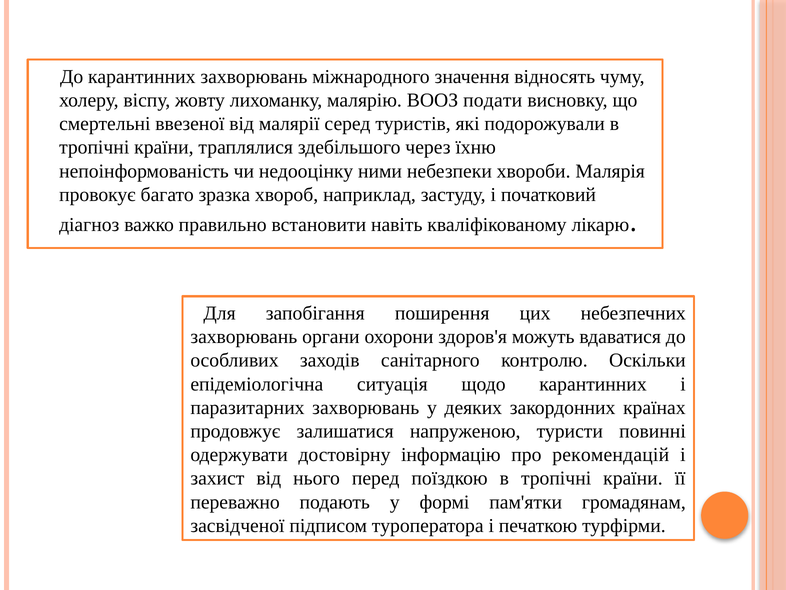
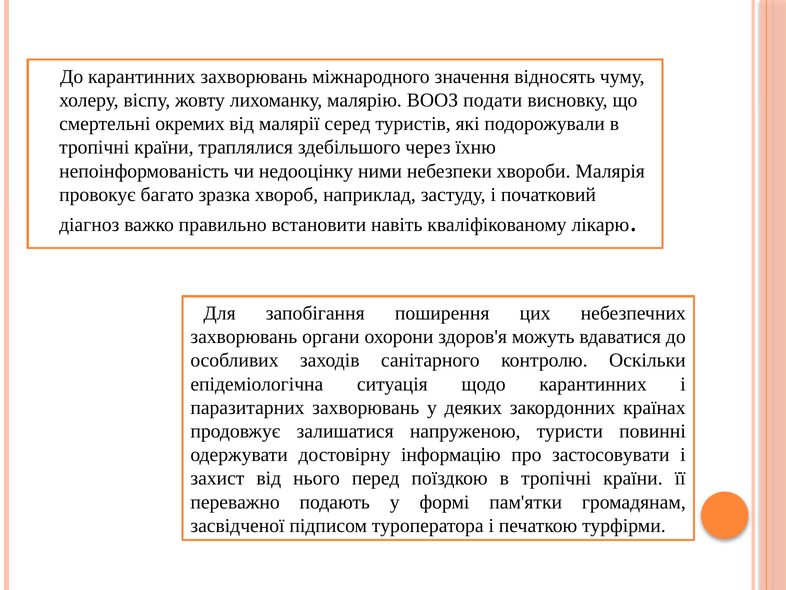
ввезеної: ввезеної -> окремих
рекомендацій: рекомендацій -> застосовувати
